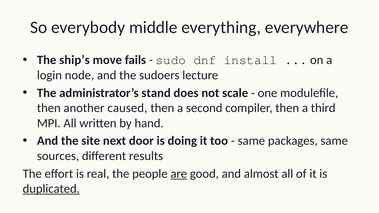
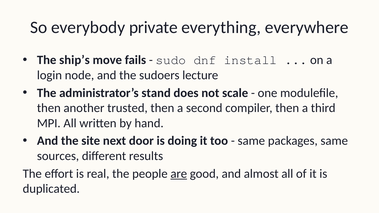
middle: middle -> private
caused: caused -> trusted
duplicated underline: present -> none
